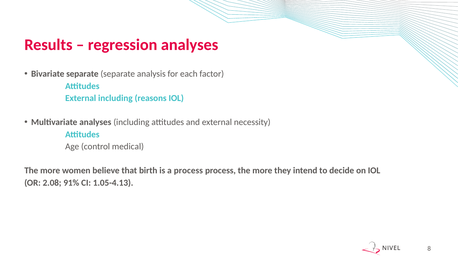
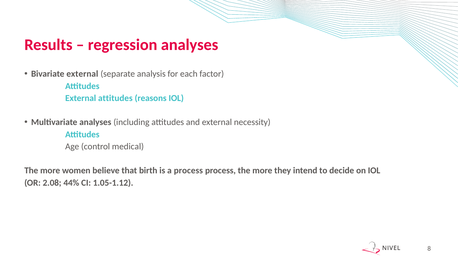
Bivariate separate: separate -> external
External including: including -> attitudes
91%: 91% -> 44%
1.05-4.13: 1.05-4.13 -> 1.05-1.12
